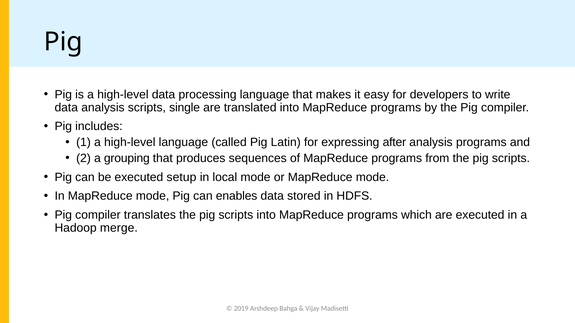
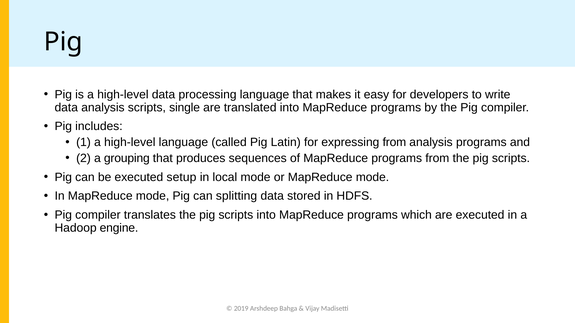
expressing after: after -> from
enables: enables -> splitting
merge: merge -> engine
